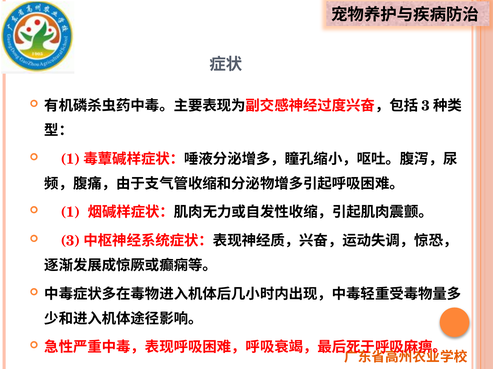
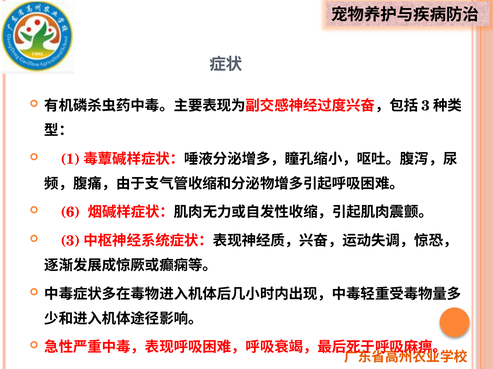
1: 1 -> 6
